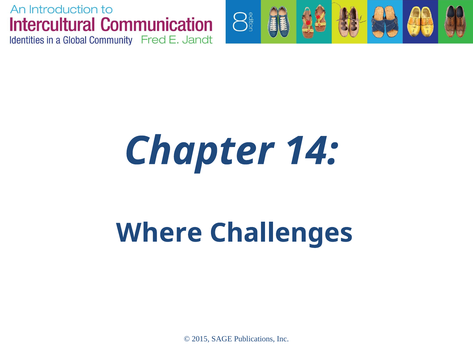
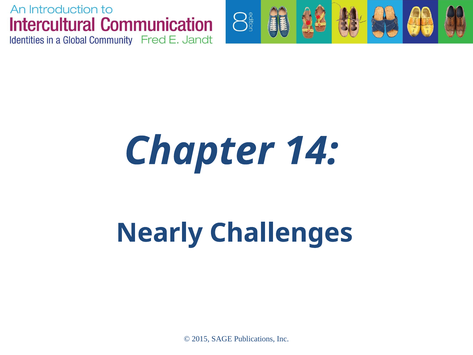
Where: Where -> Nearly
